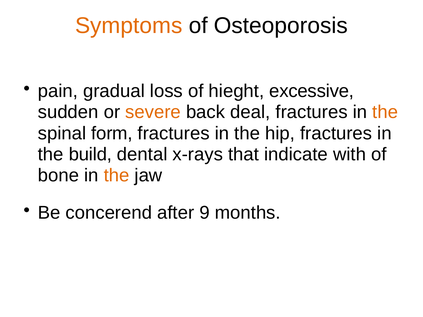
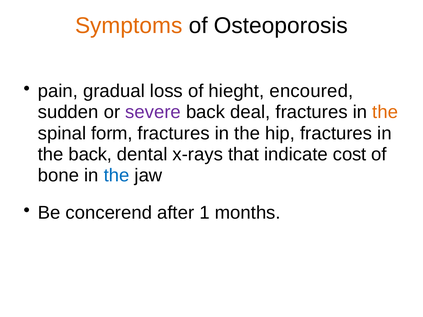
excessive: excessive -> encoured
severe colour: orange -> purple
the build: build -> back
with: with -> cost
the at (117, 176) colour: orange -> blue
9: 9 -> 1
